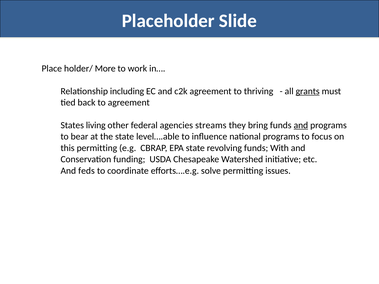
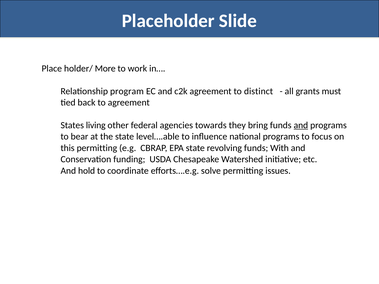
including: including -> program
thriving: thriving -> distinct
grants underline: present -> none
streams: streams -> towards
feds: feds -> hold
